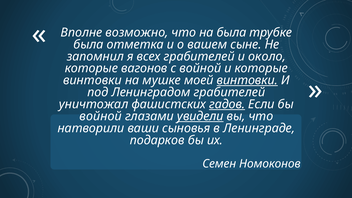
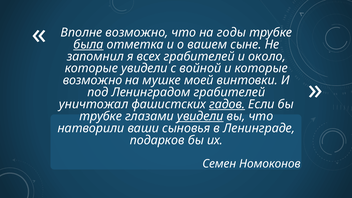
на была: была -> годы
была at (88, 44) underline: none -> present
которые вагонов: вагонов -> увидели
винтовки at (92, 80): винтовки -> возможно
винтовки at (247, 80) underline: present -> none
войной at (101, 116): войной -> трубке
